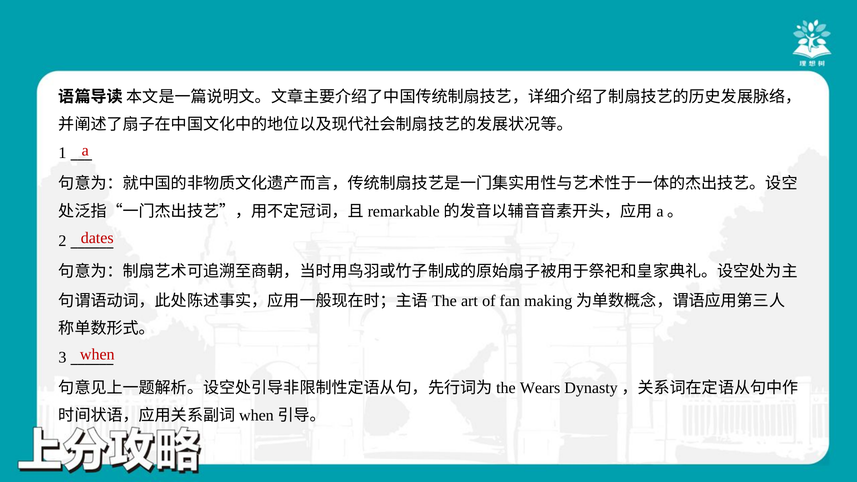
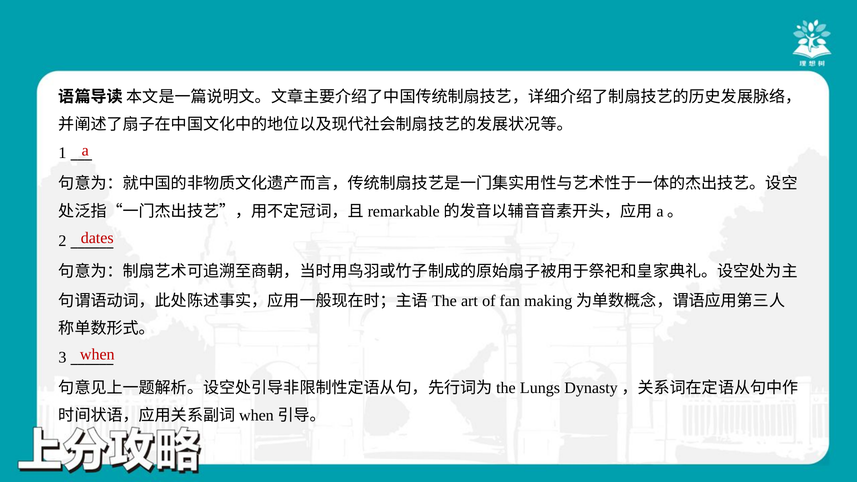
Wears: Wears -> Lungs
